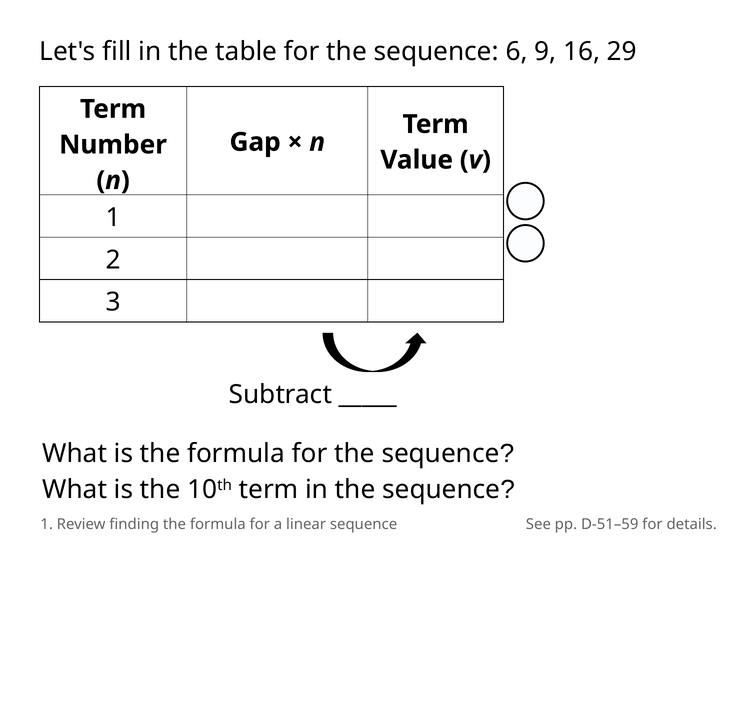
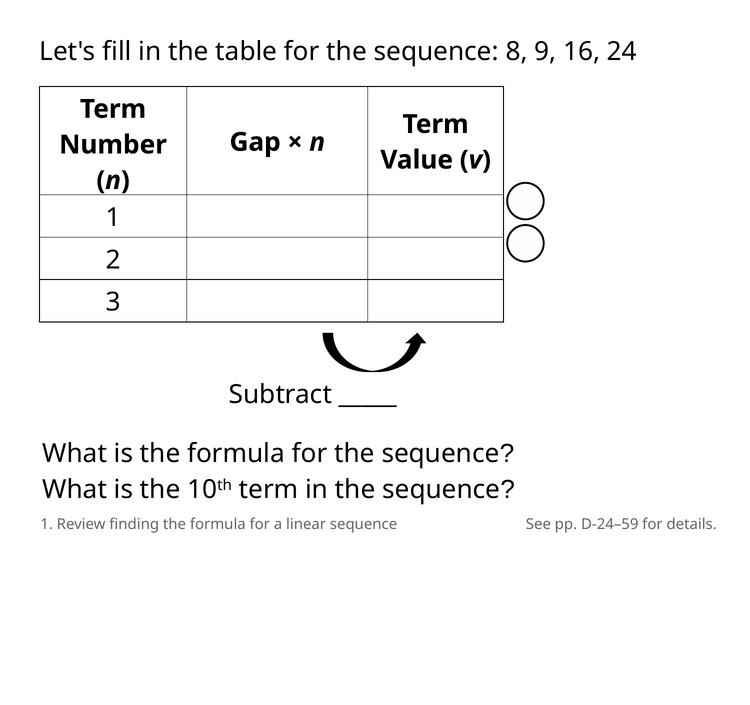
6: 6 -> 8
29: 29 -> 24
D-51–59: D-51–59 -> D-24–59
